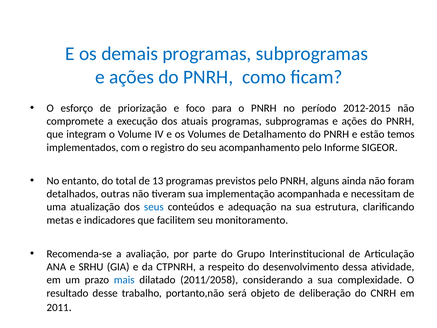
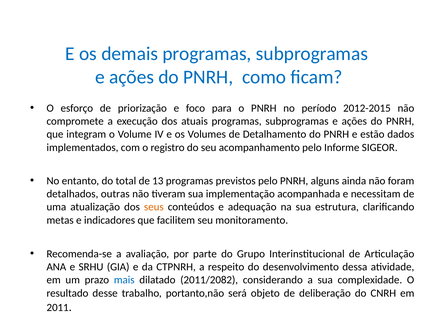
temos: temos -> dados
seus colour: blue -> orange
2011/2058: 2011/2058 -> 2011/2082
